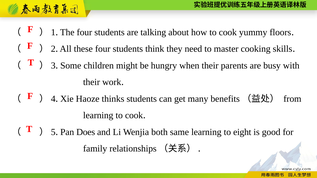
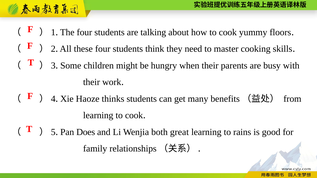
same: same -> great
eight: eight -> rains
